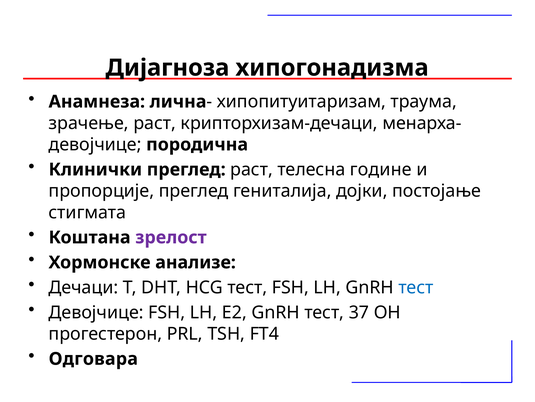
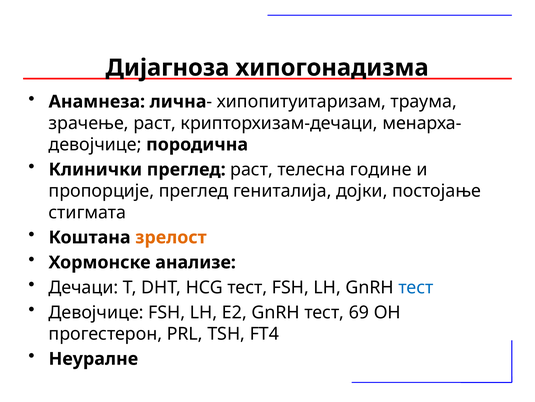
зрелост colour: purple -> orange
37: 37 -> 69
Одговара: Одговара -> Неуралне
